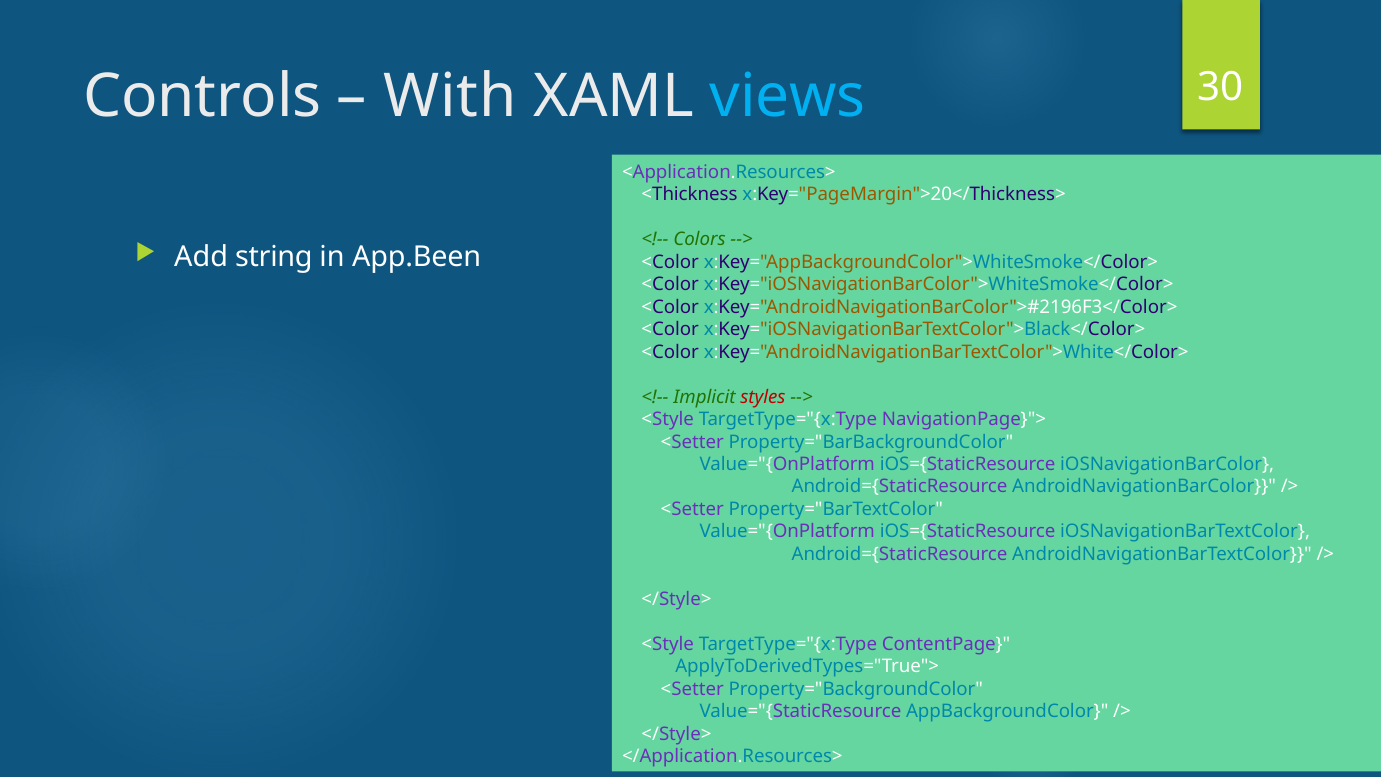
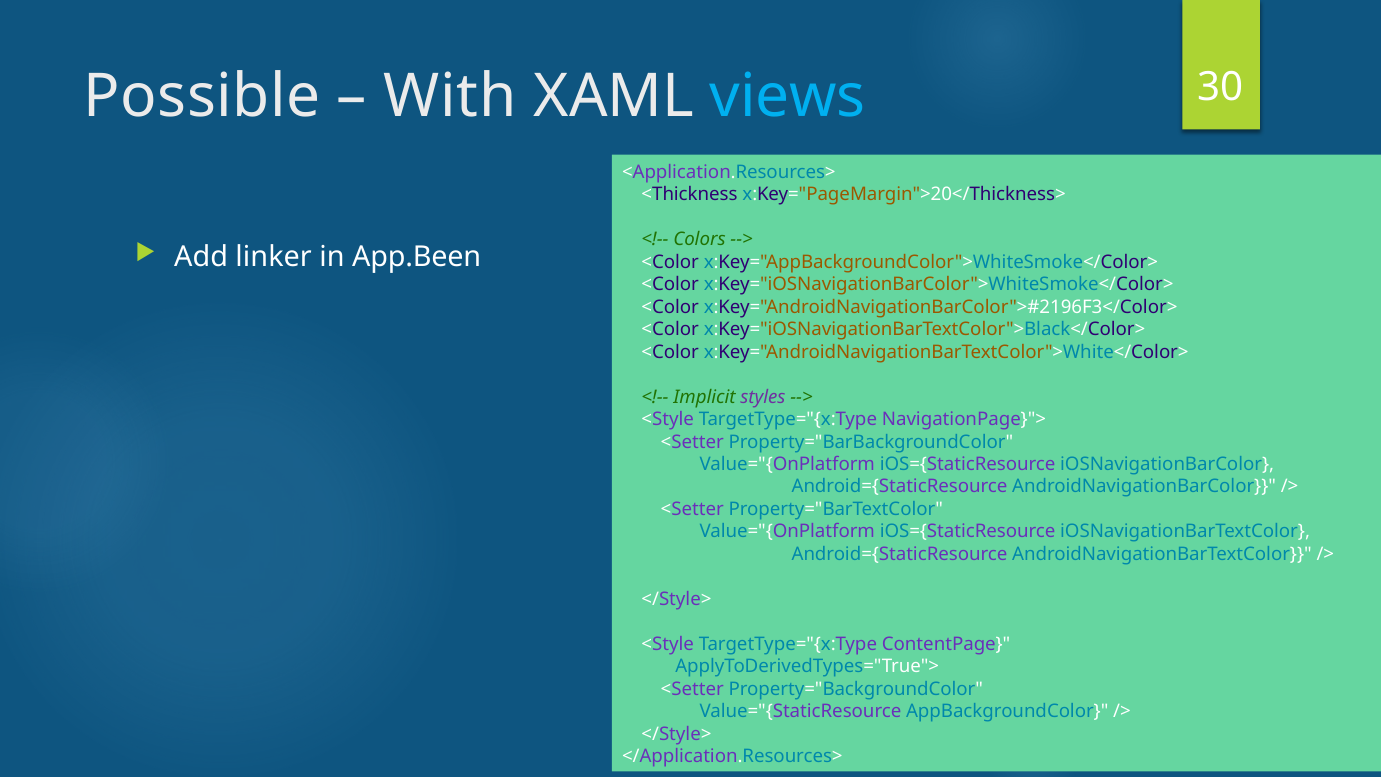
Controls: Controls -> Possible
string: string -> linker
styles colour: red -> purple
